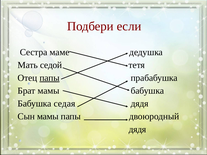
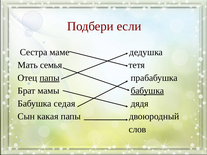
седой: седой -> семья
бабушка at (147, 91) underline: none -> present
Сын мамы: мамы -> какая
дядя at (137, 130): дядя -> слов
